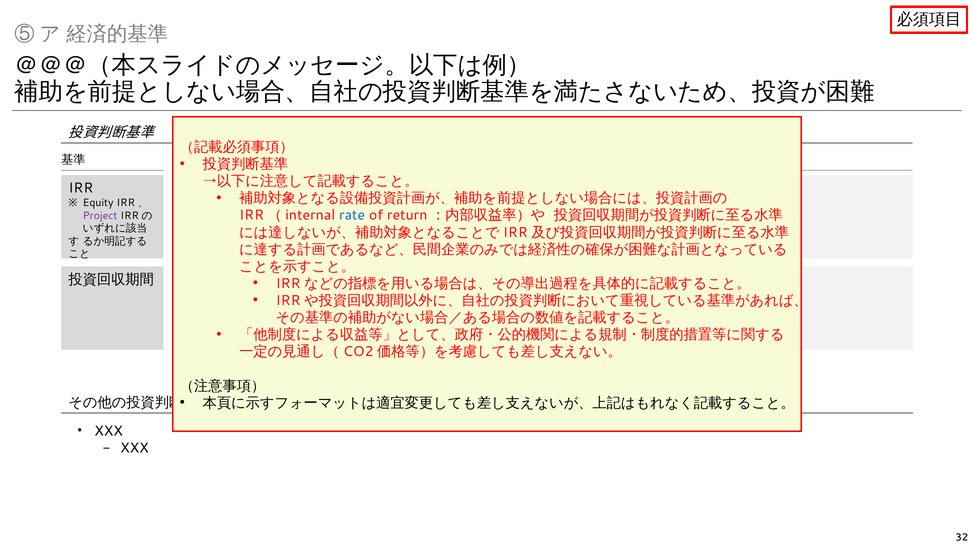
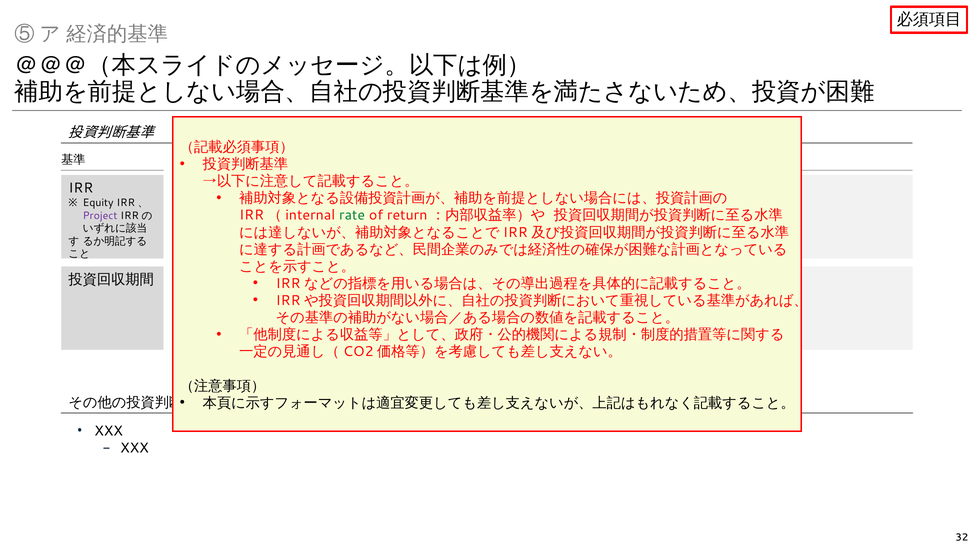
rate colour: blue -> green
